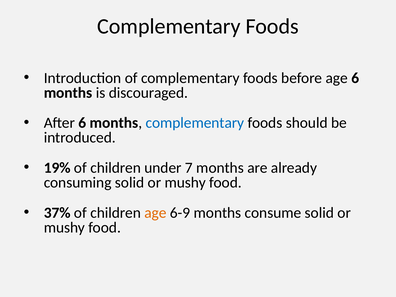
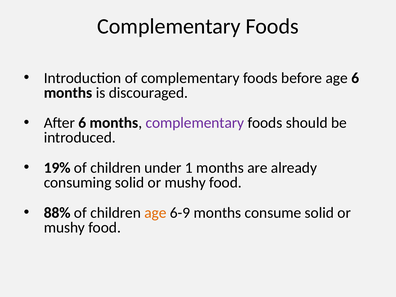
complementary at (195, 123) colour: blue -> purple
7: 7 -> 1
37%: 37% -> 88%
